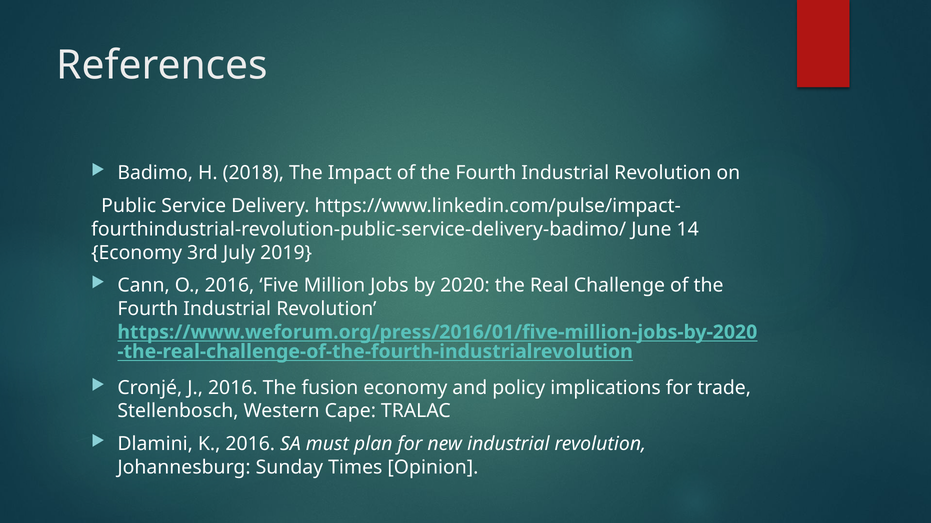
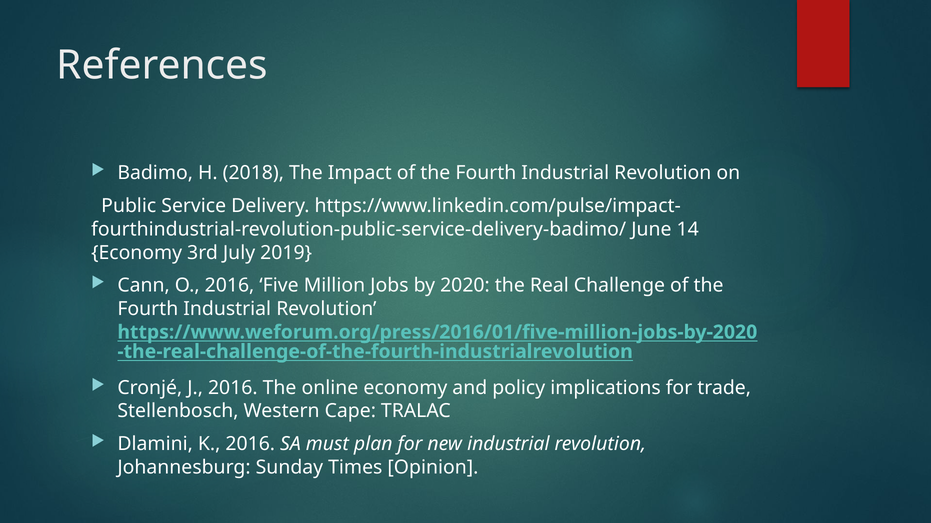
fusion: fusion -> online
